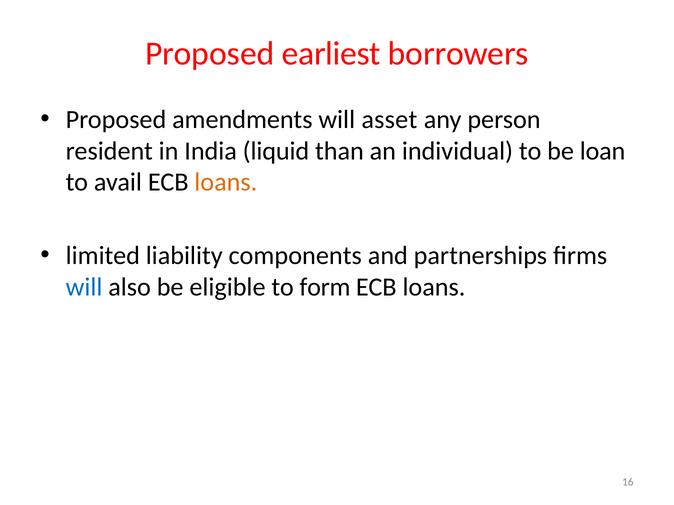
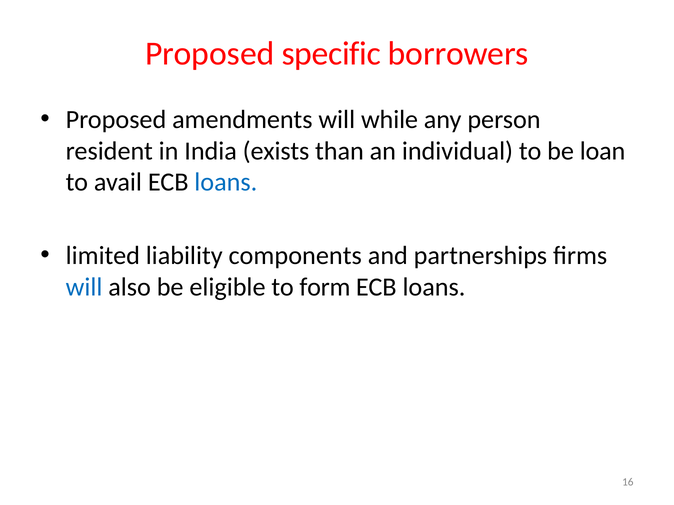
earliest: earliest -> specific
asset: asset -> while
liquid: liquid -> exists
loans at (226, 182) colour: orange -> blue
